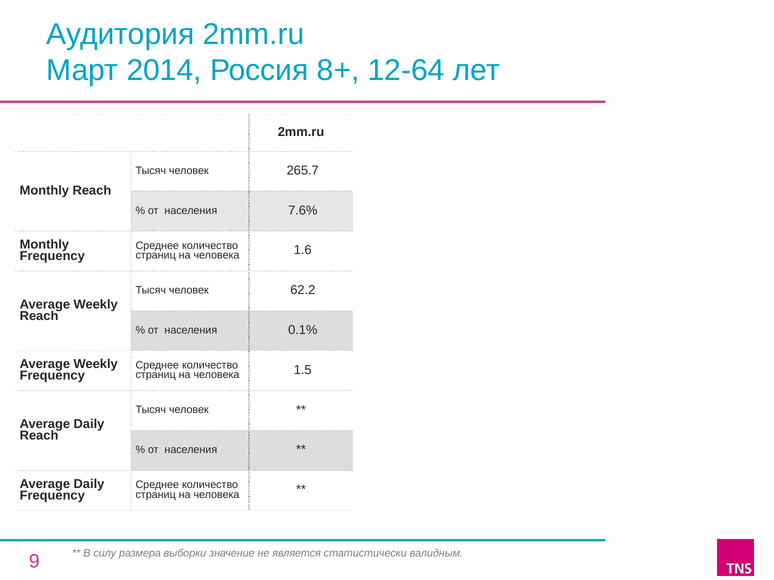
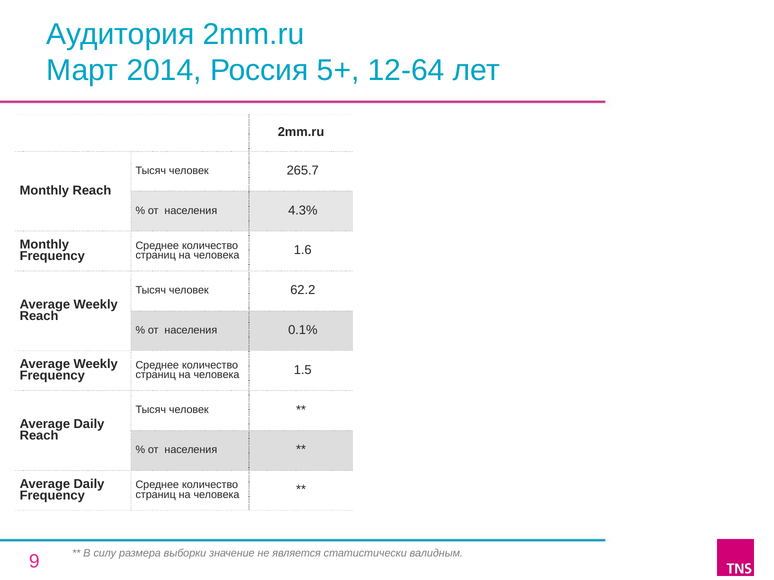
8+: 8+ -> 5+
7.6%: 7.6% -> 4.3%
